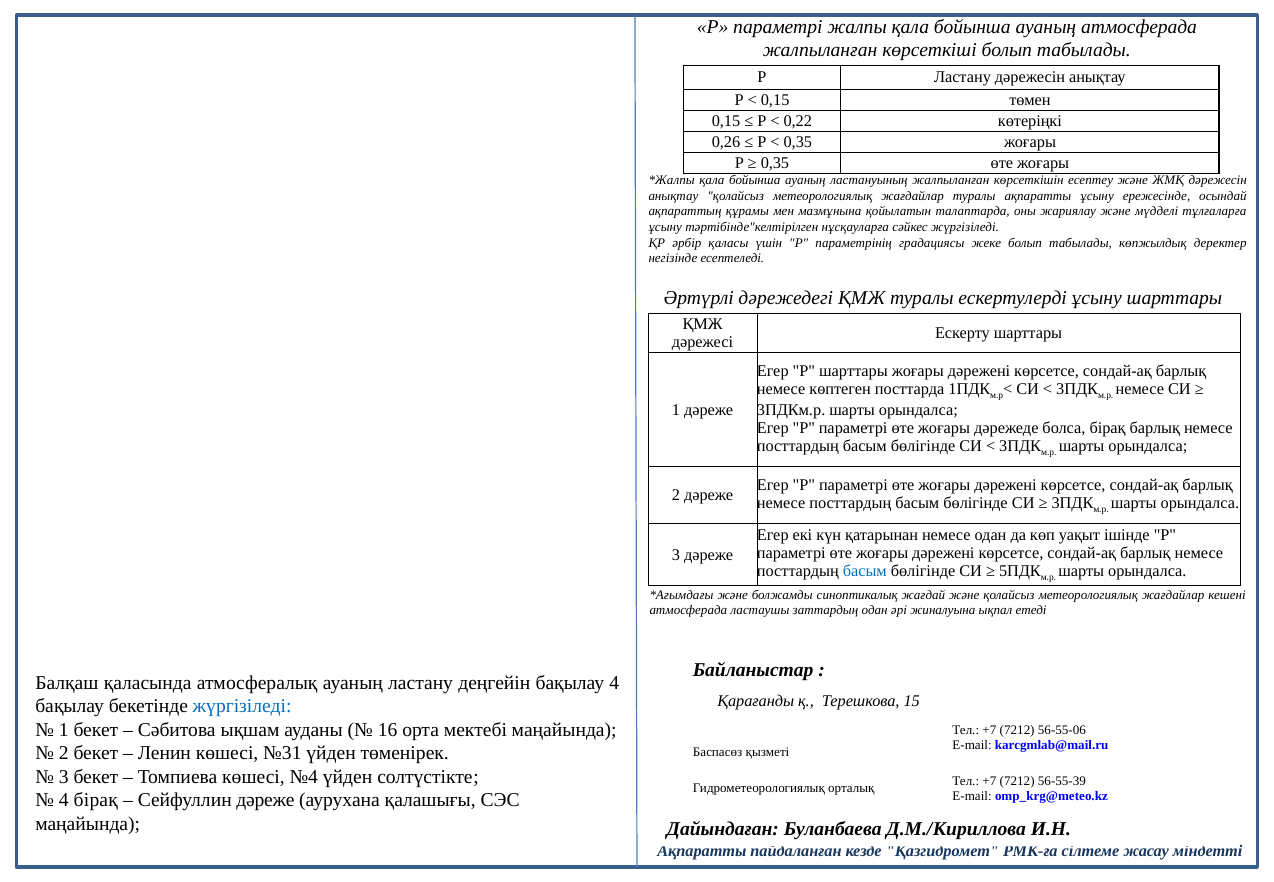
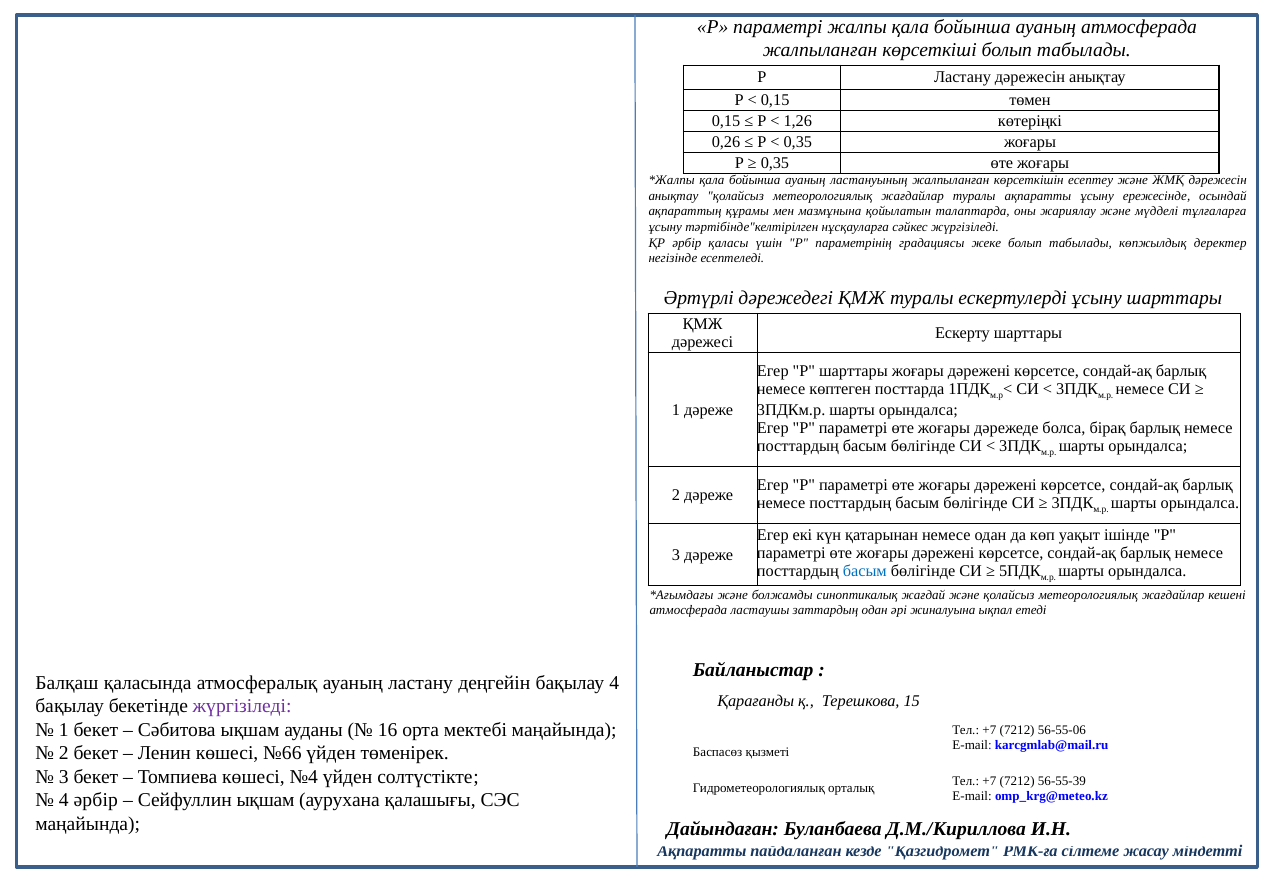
0,22: 0,22 -> 1,26
жүргізіледі at (242, 706) colour: blue -> purple
№31: №31 -> №66
4 бірақ: бірақ -> әрбір
Сейфуллин дәреже: дәреже -> ықшам
